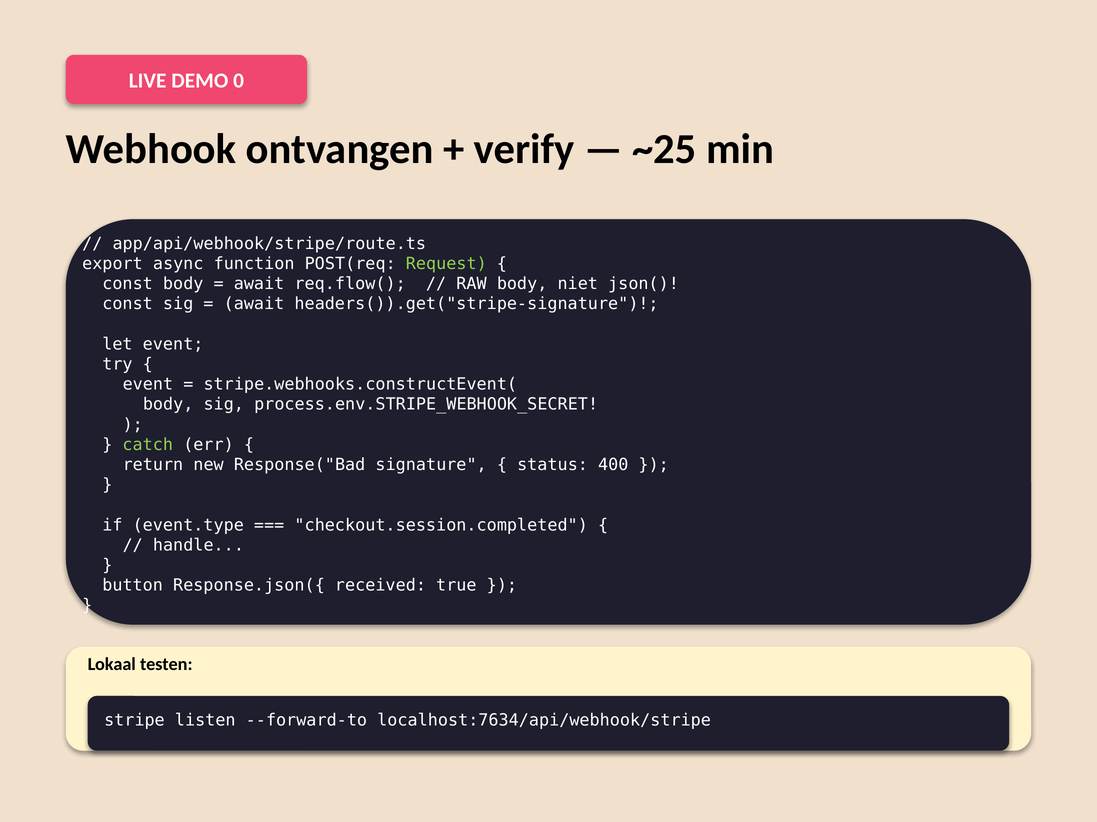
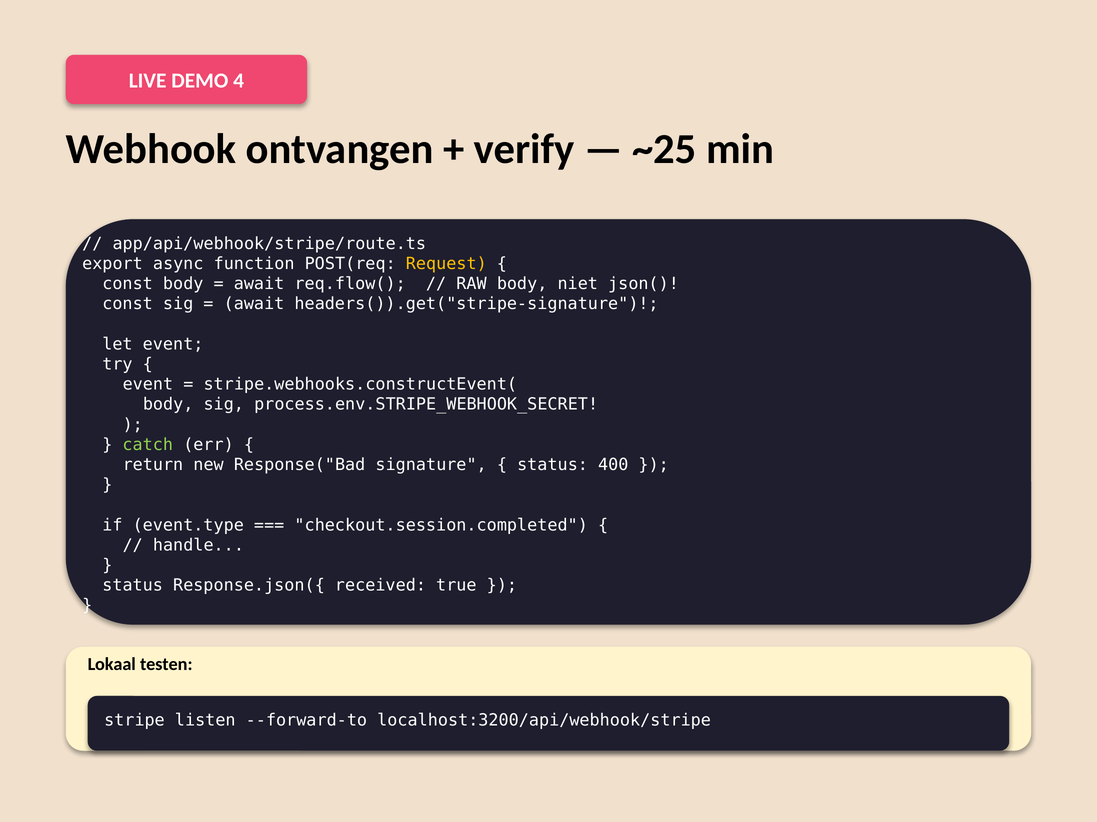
0: 0 -> 4
Request colour: light green -> yellow
button at (133, 586): button -> status
localhost:7634/api/webhook/stripe: localhost:7634/api/webhook/stripe -> localhost:3200/api/webhook/stripe
